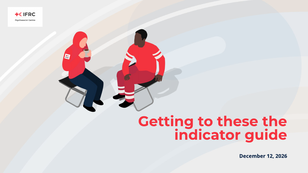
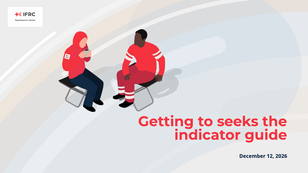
these: these -> seeks
